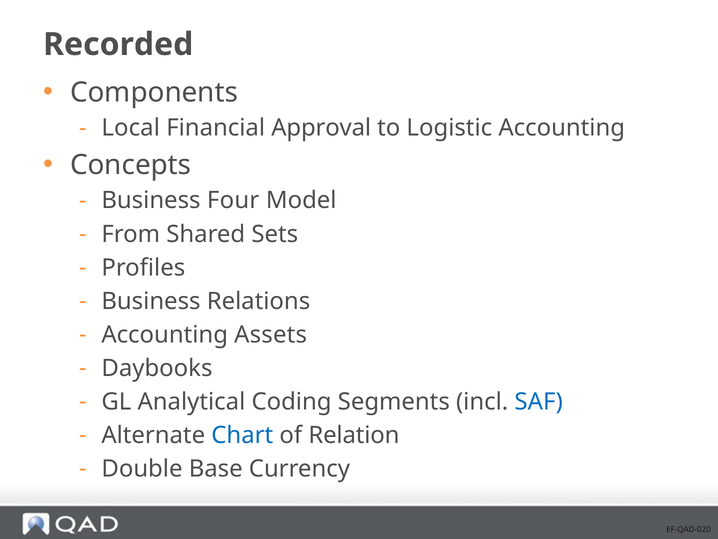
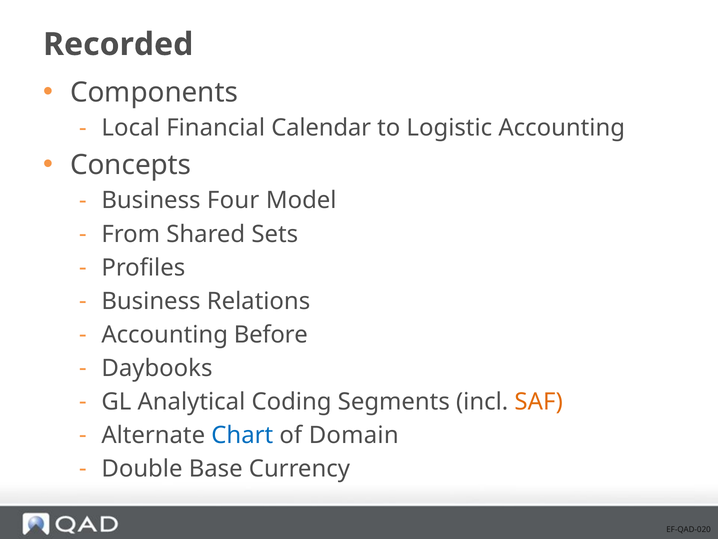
Approval: Approval -> Calendar
Assets: Assets -> Before
SAF colour: blue -> orange
Relation: Relation -> Domain
